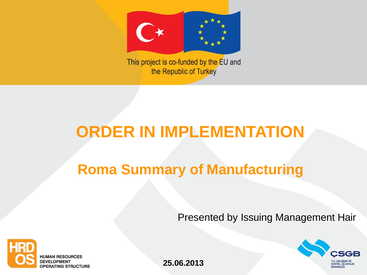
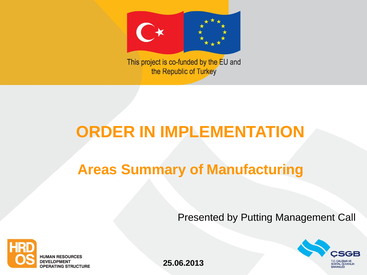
Roma: Roma -> Areas
Issuing: Issuing -> Putting
Hair: Hair -> Call
